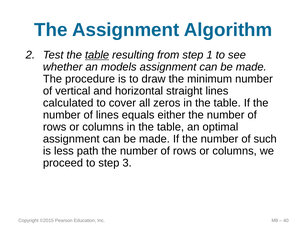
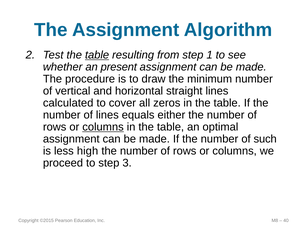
models: models -> present
columns at (103, 127) underline: none -> present
path: path -> high
